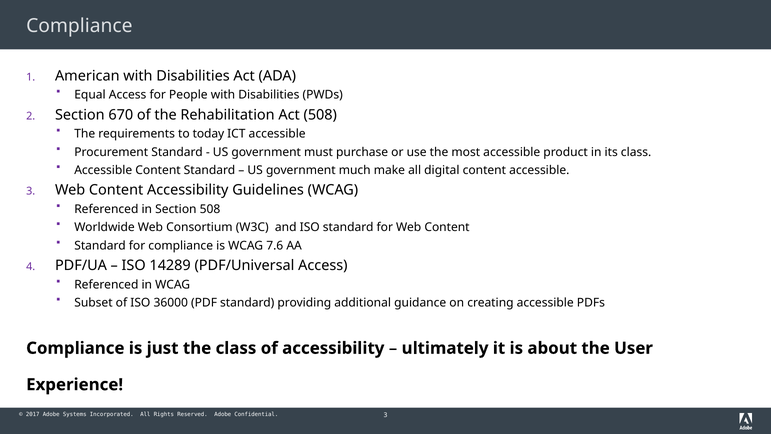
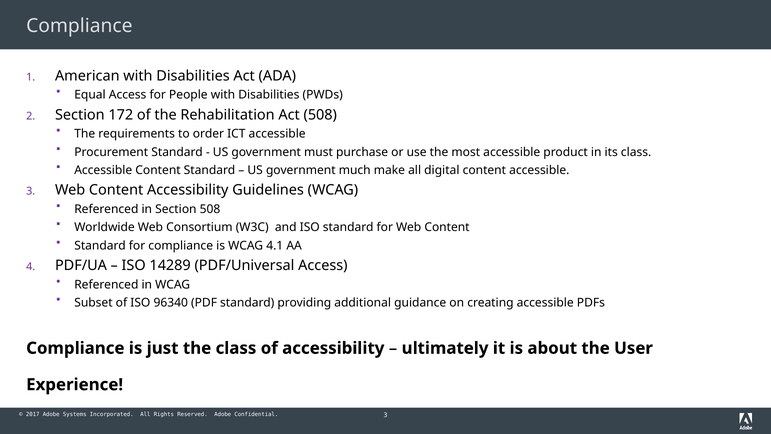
670: 670 -> 172
today: today -> order
7.6: 7.6 -> 4.1
36000: 36000 -> 96340
